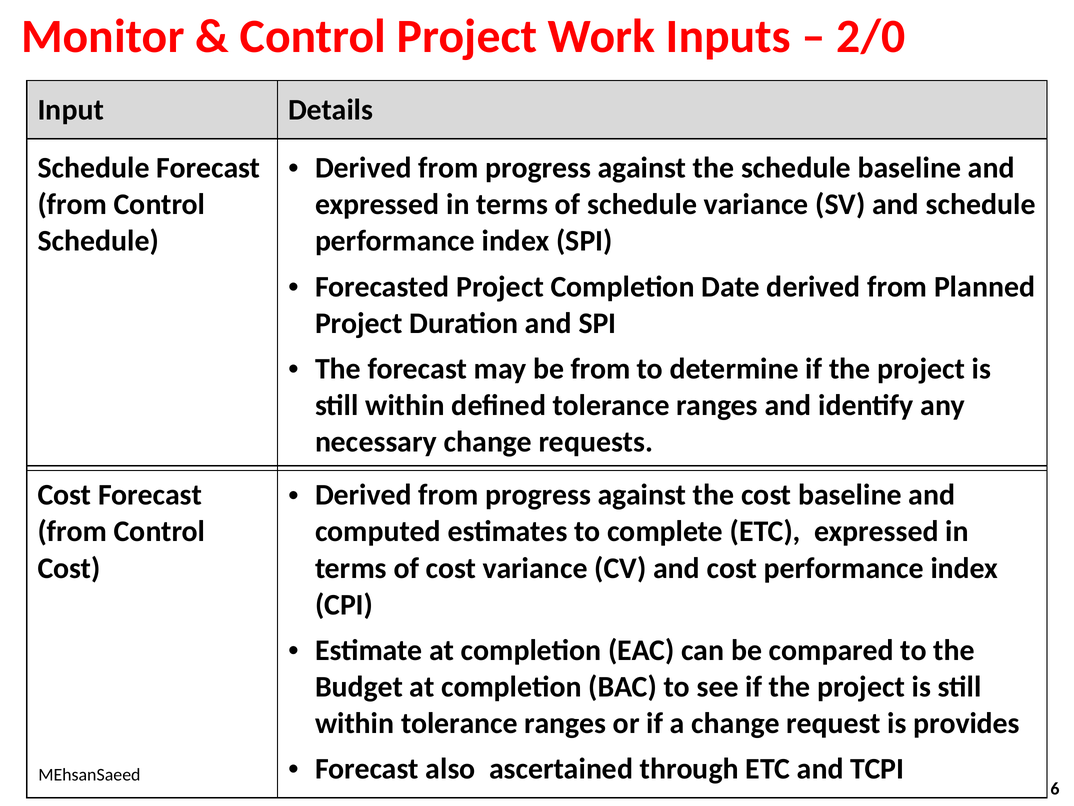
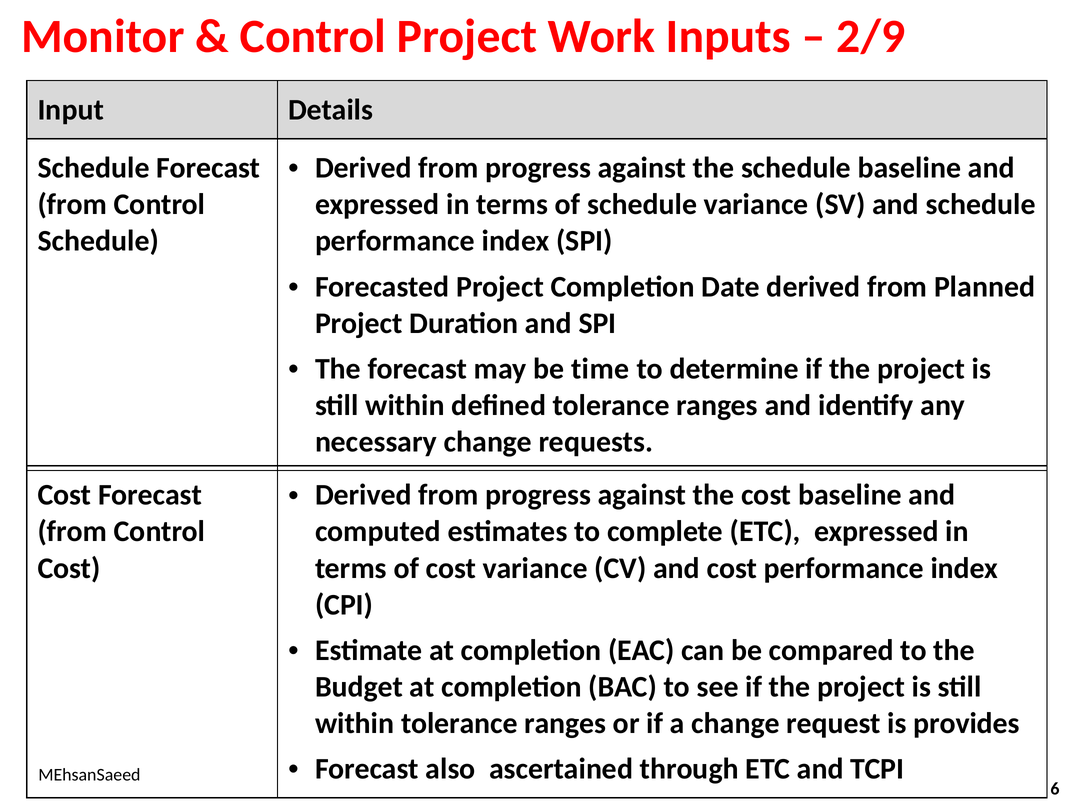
2/0: 2/0 -> 2/9
be from: from -> time
